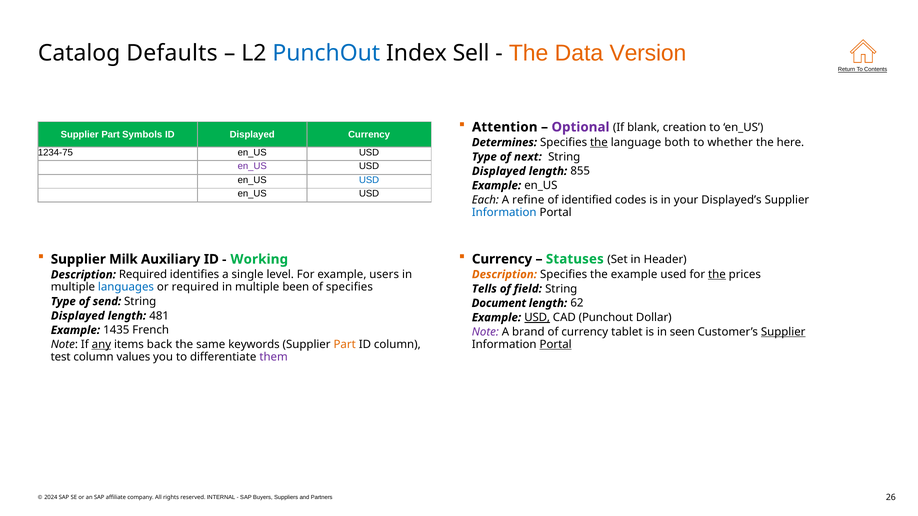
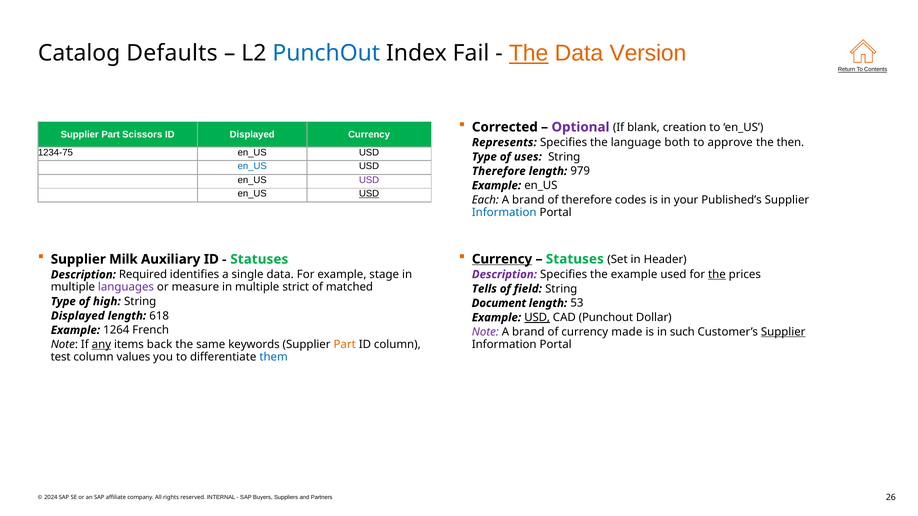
Sell: Sell -> Fail
The at (529, 53) underline: none -> present
Attention: Attention -> Corrected
Symbols: Symbols -> Scissors
Determines: Determines -> Represents
the at (599, 143) underline: present -> none
whether: whether -> approve
here: here -> then
next: next -> uses
en_US at (252, 166) colour: purple -> blue
Displayed at (499, 171): Displayed -> Therefore
855: 855 -> 979
USD at (369, 180) colour: blue -> purple
USD at (369, 194) underline: none -> present
refine at (528, 200): refine -> brand
of identified: identified -> therefore
Displayed’s: Displayed’s -> Published’s
Currency at (502, 259) underline: none -> present
Working at (259, 259): Working -> Statuses
Description at (504, 275) colour: orange -> purple
single level: level -> data
users: users -> stage
languages colour: blue -> purple
or required: required -> measure
been: been -> strict
of specifies: specifies -> matched
send: send -> high
62: 62 -> 53
481: 481 -> 618
1435: 1435 -> 1264
tablet: tablet -> made
seen: seen -> such
Portal at (556, 344) underline: present -> none
them colour: purple -> blue
